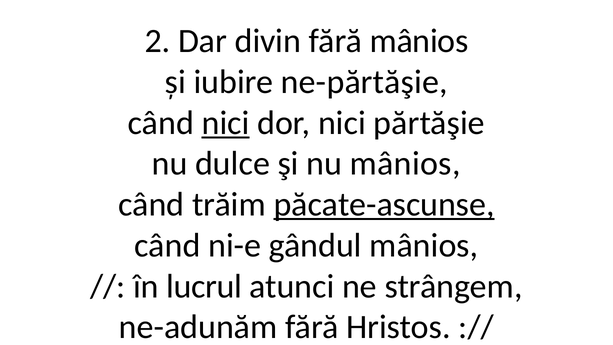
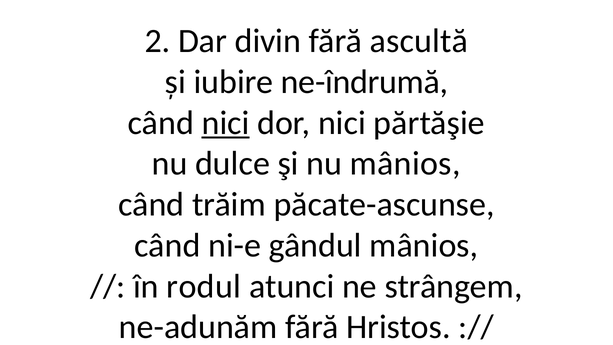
fără mânios: mânios -> ascultă
ne-părtăşie: ne-părtăşie -> ne-îndrumă
păcate-ascunse underline: present -> none
lucrul: lucrul -> rodul
